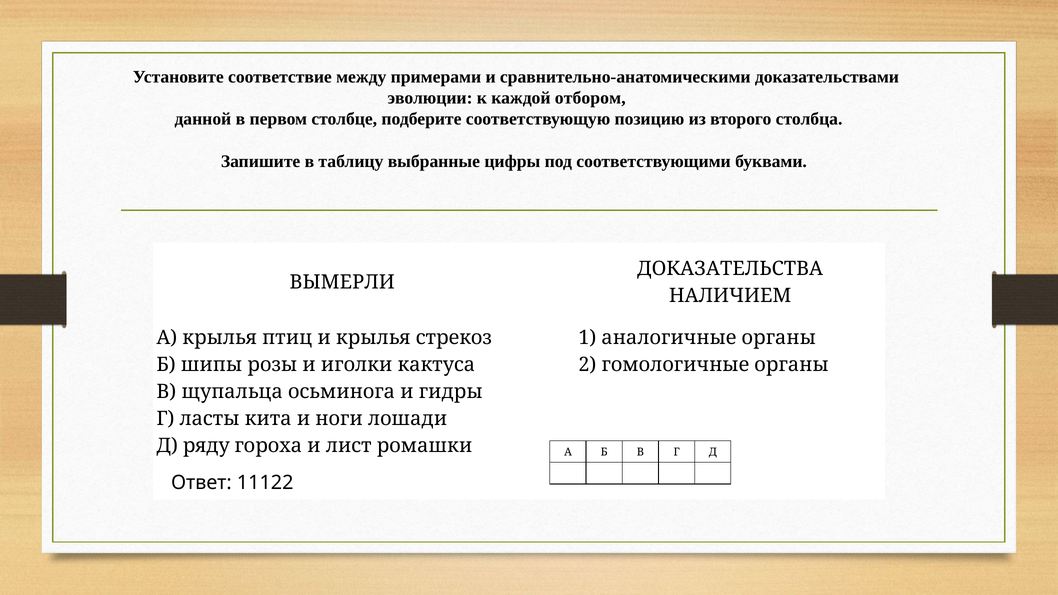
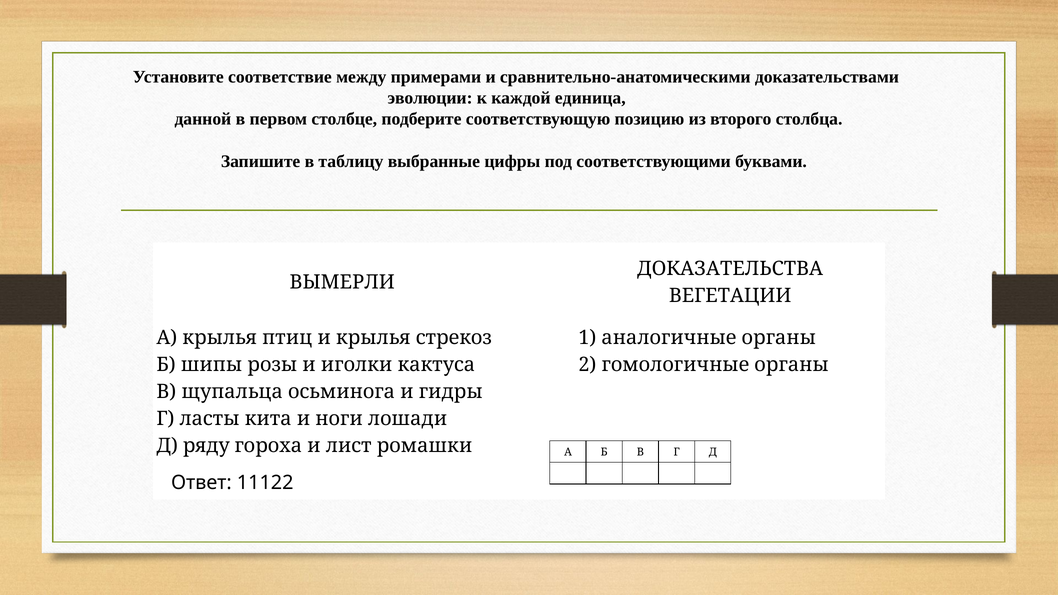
отбором: отбором -> единица
НАЛИЧИЕМ: НАЛИЧИЕМ -> ВЕГЕТАЦИИ
